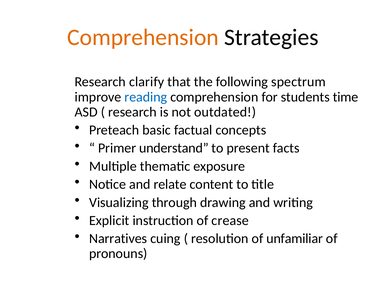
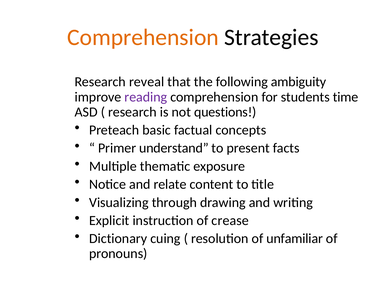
clarify: clarify -> reveal
spectrum: spectrum -> ambiguity
reading colour: blue -> purple
outdated: outdated -> questions
Narratives: Narratives -> Dictionary
